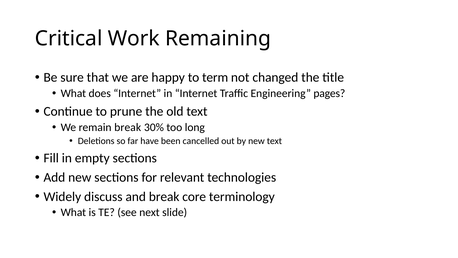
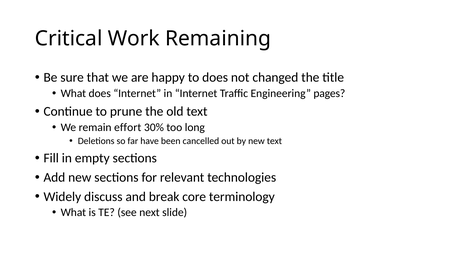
to term: term -> does
remain break: break -> effort
